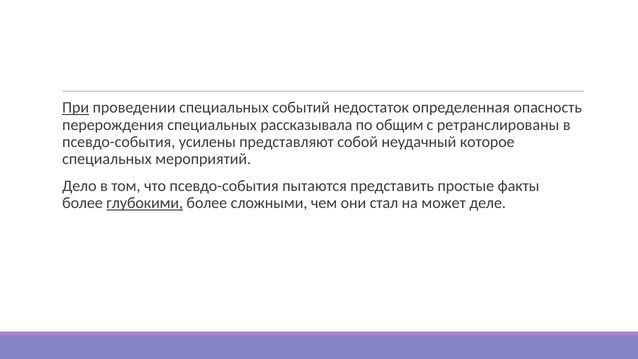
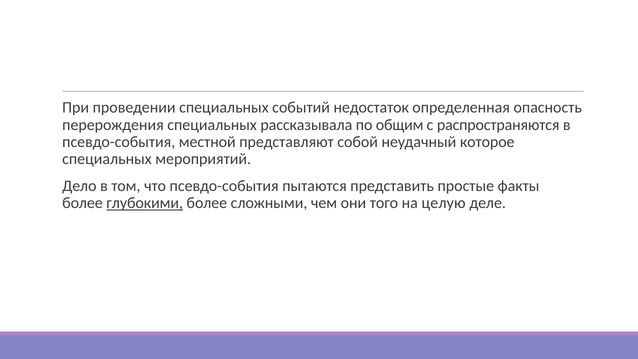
При underline: present -> none
ретранслированы: ретранслированы -> распространяются
усилены: усилены -> местной
стал: стал -> того
может: может -> целую
